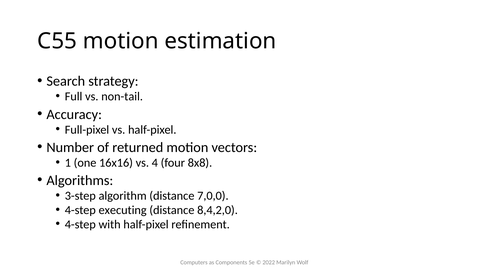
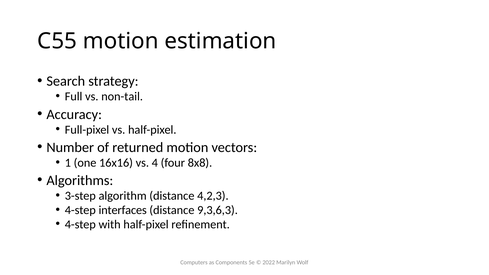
7,0,0: 7,0,0 -> 4,2,3
executing: executing -> interfaces
8,4,2,0: 8,4,2,0 -> 9,3,6,3
